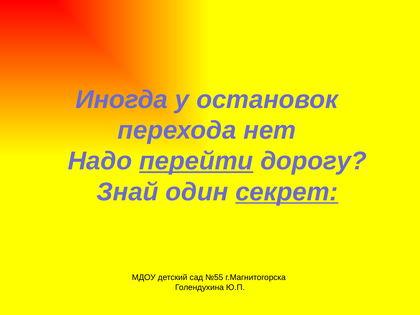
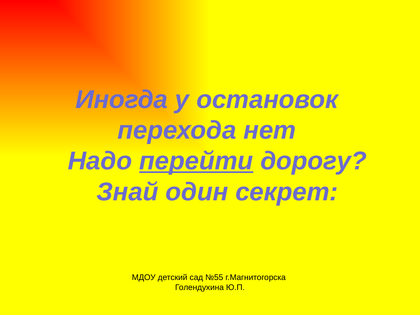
секрет underline: present -> none
